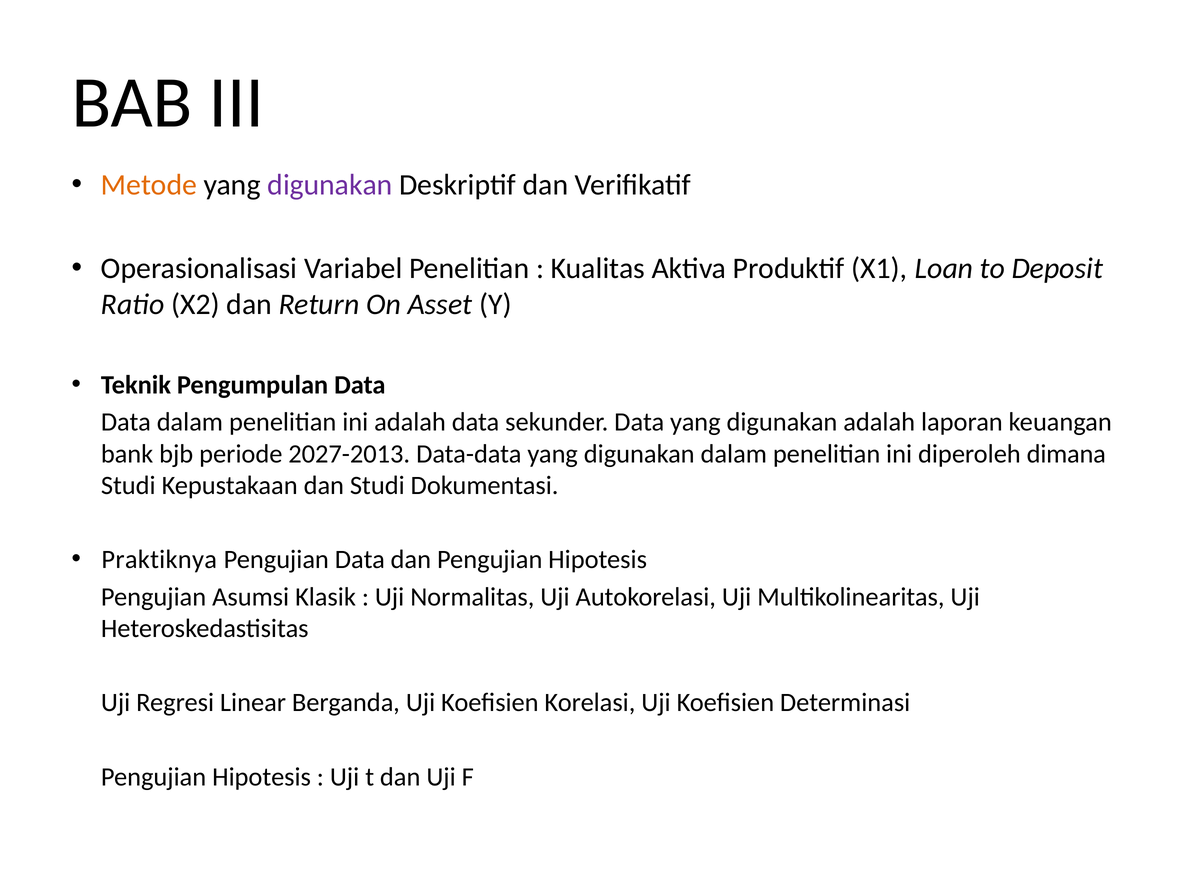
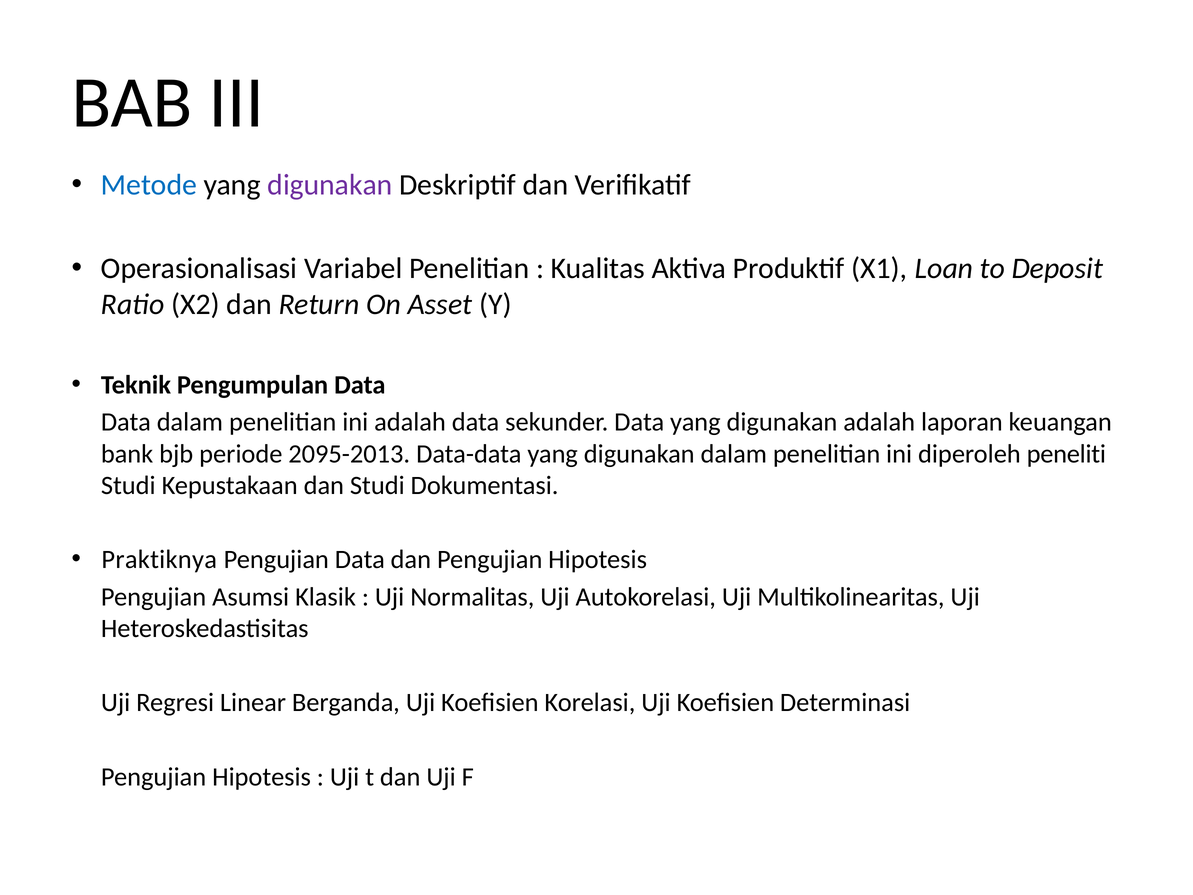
Metode colour: orange -> blue
2027-2013: 2027-2013 -> 2095-2013
dimana: dimana -> peneliti
